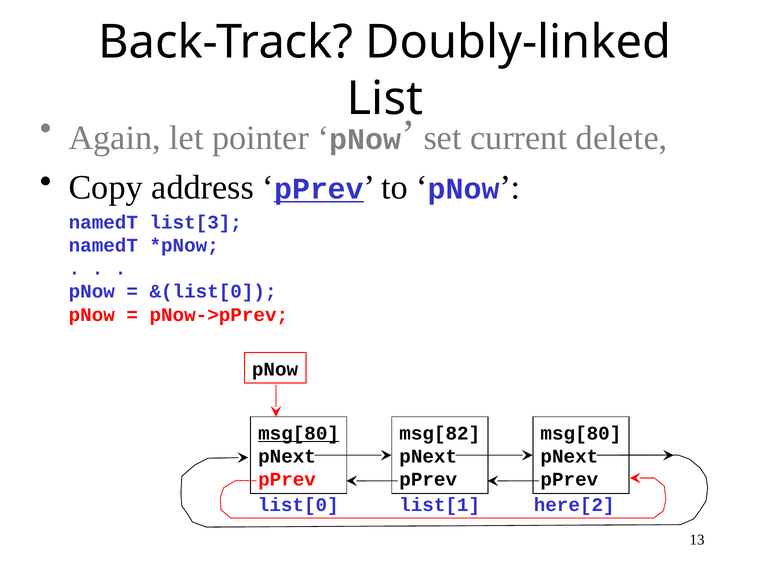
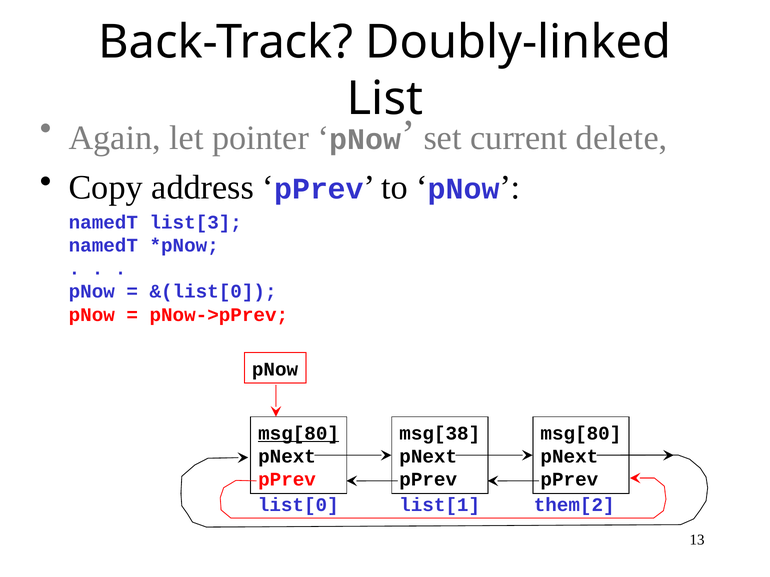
pPrev at (319, 189) underline: present -> none
msg[82: msg[82 -> msg[38
here[2: here[2 -> them[2
